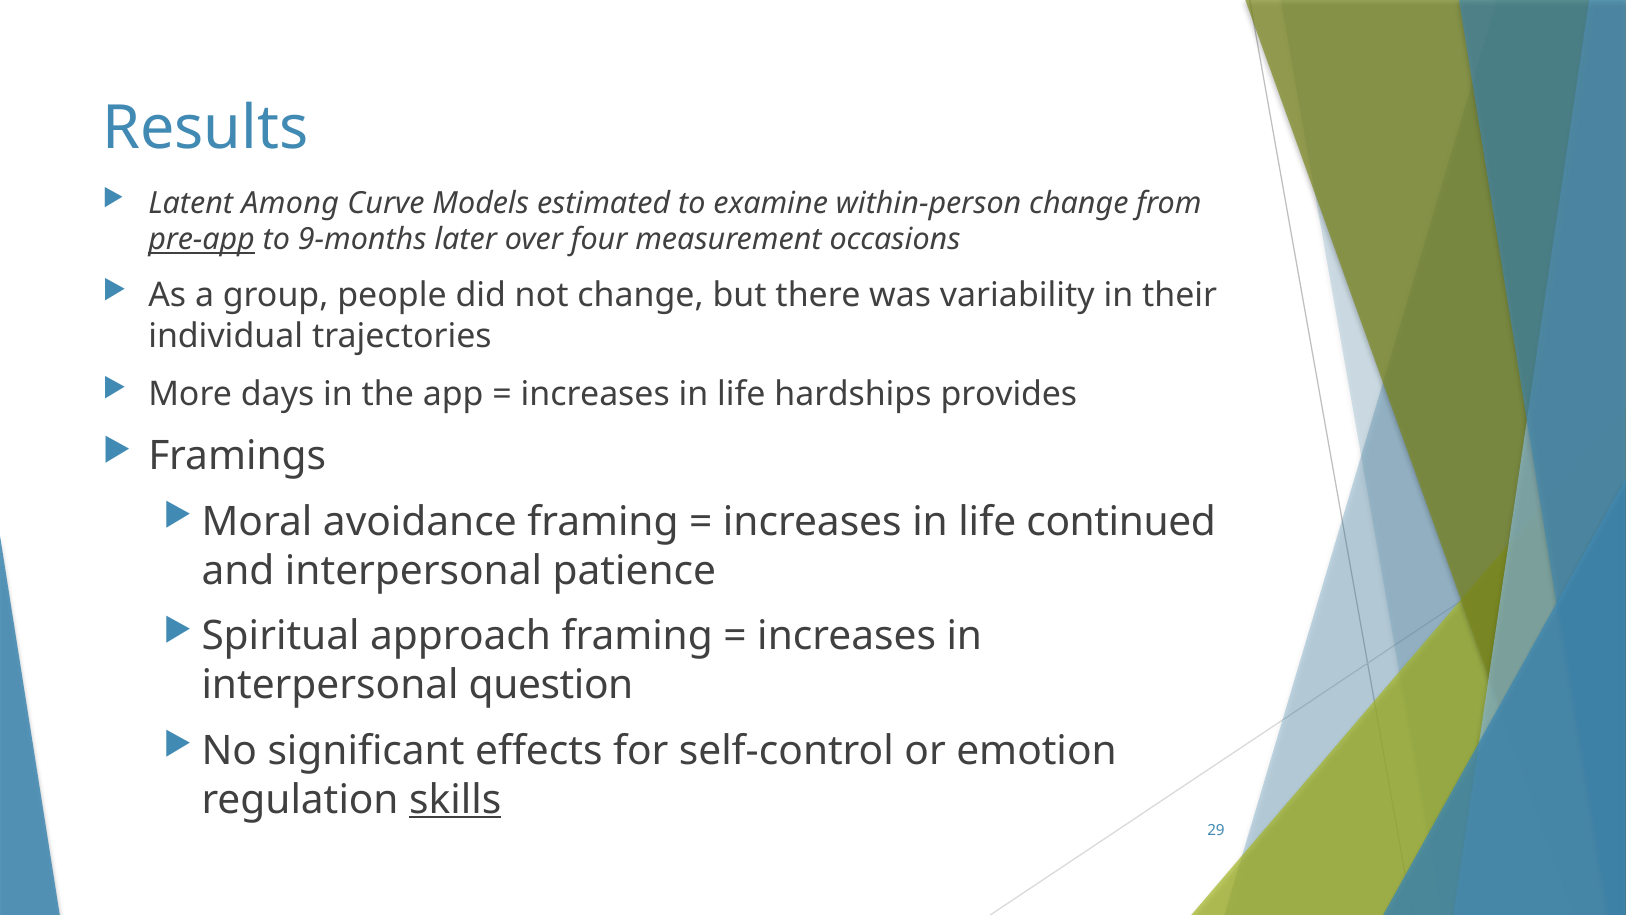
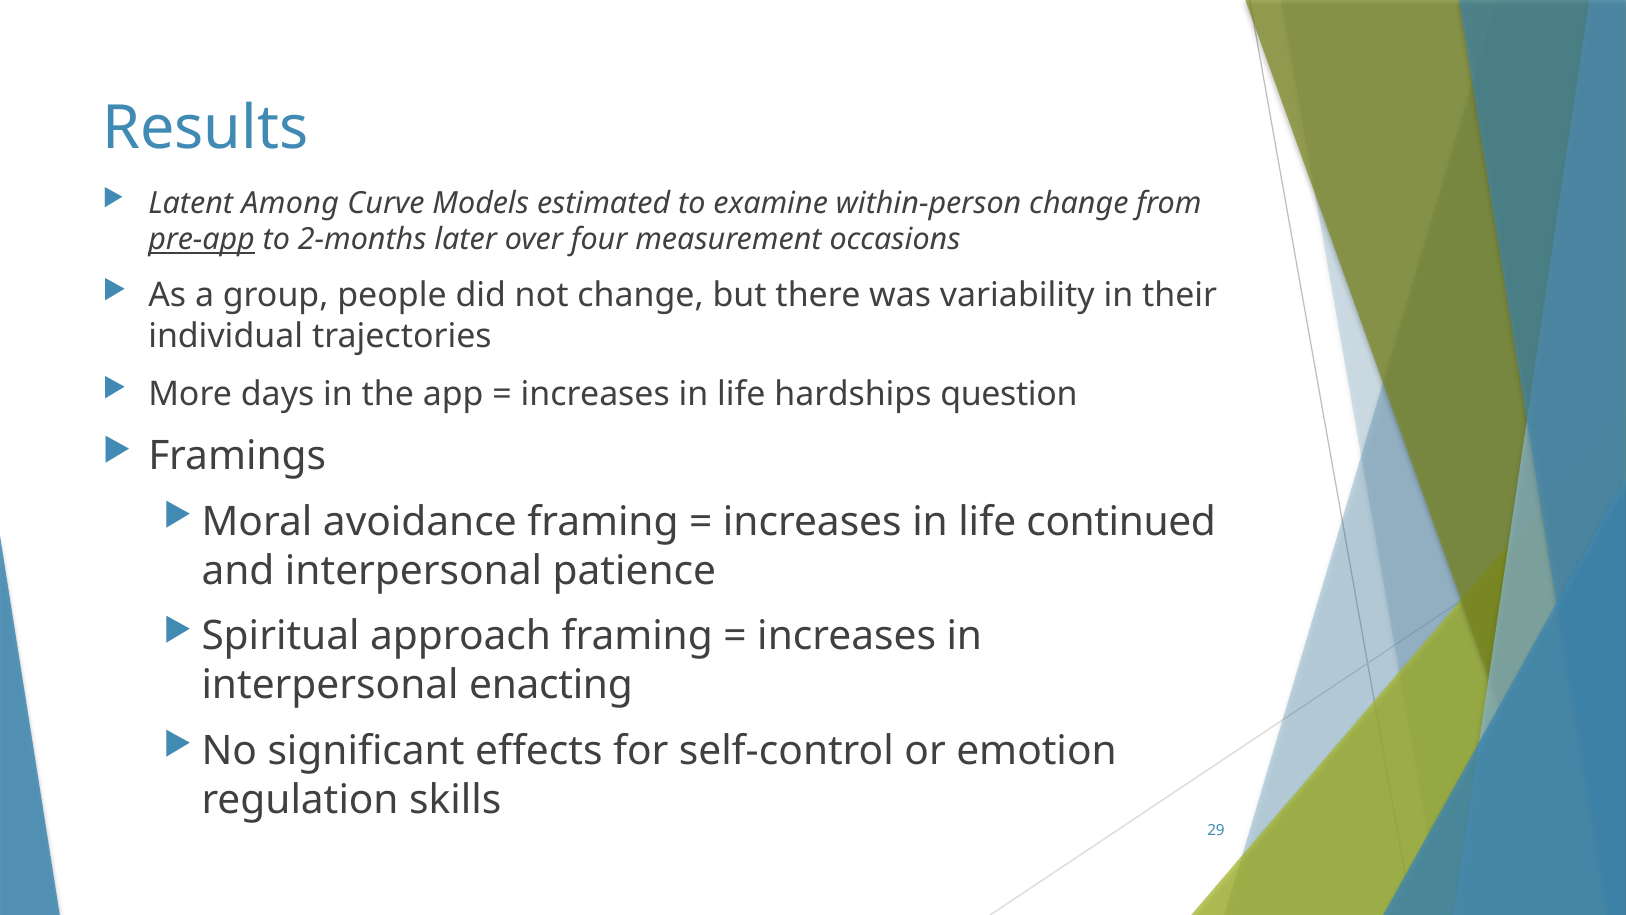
9-months: 9-months -> 2-months
provides: provides -> question
question: question -> enacting
skills underline: present -> none
